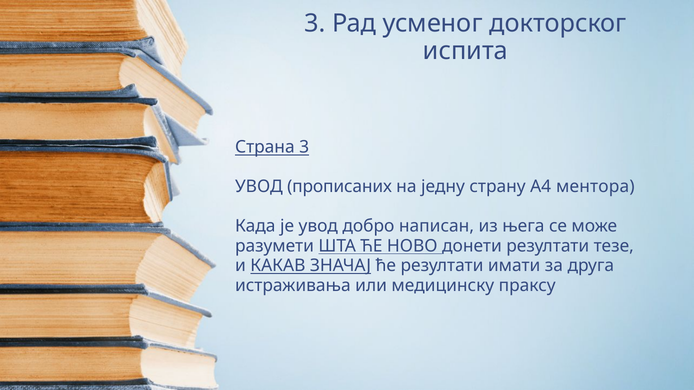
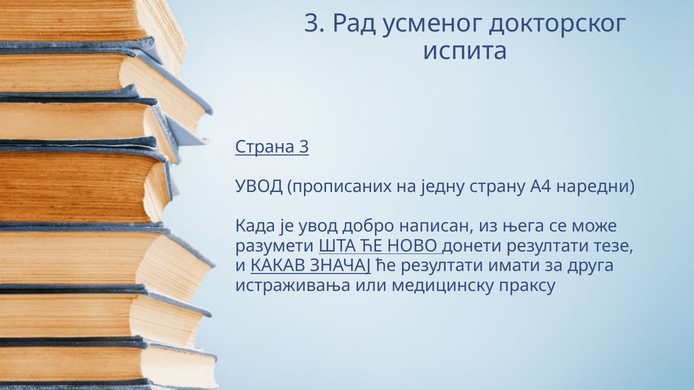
ментора: ментора -> наредни
